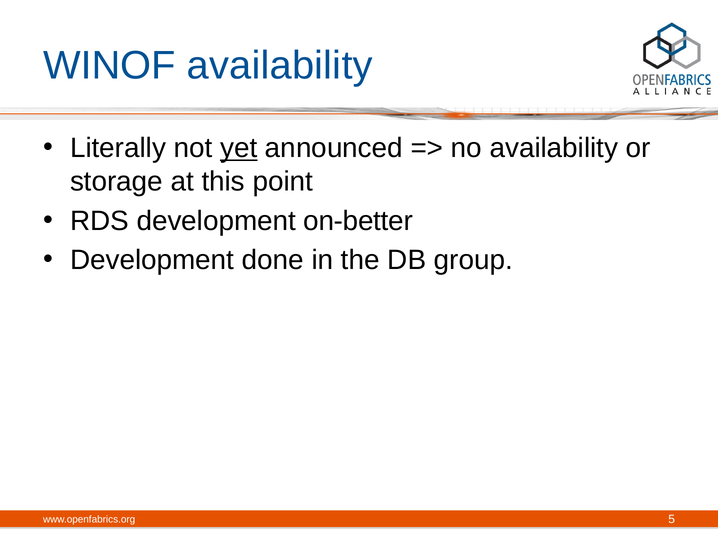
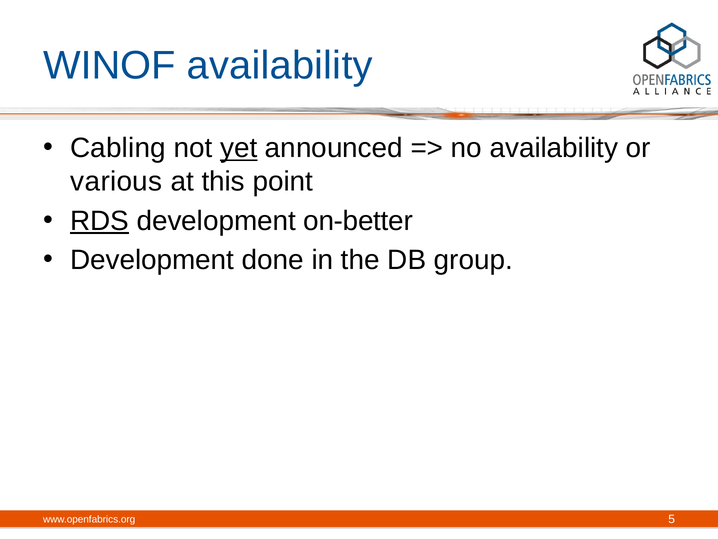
Literally: Literally -> Cabling
storage: storage -> various
RDS underline: none -> present
